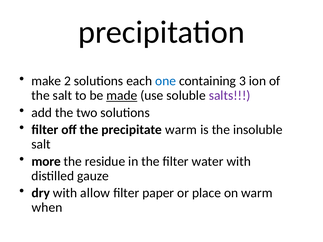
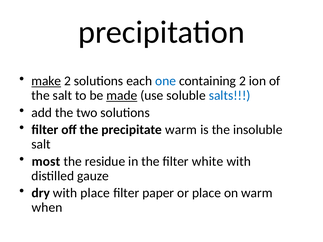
make underline: none -> present
containing 3: 3 -> 2
salts colour: purple -> blue
more: more -> most
water: water -> white
with allow: allow -> place
